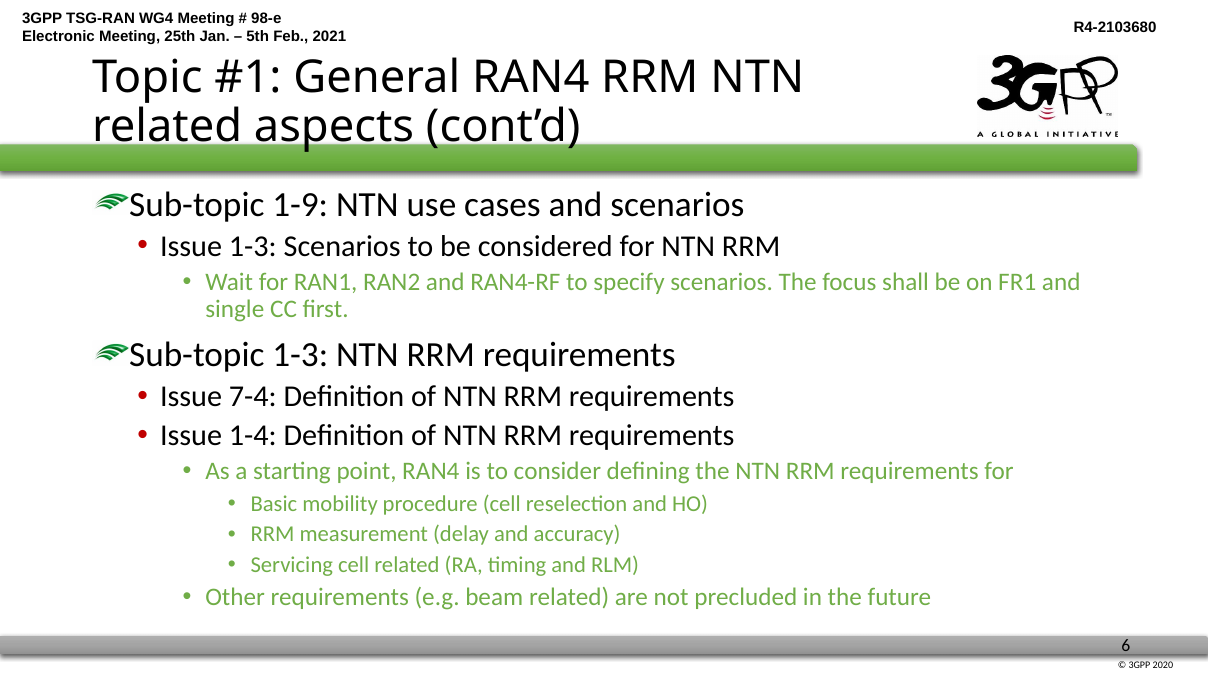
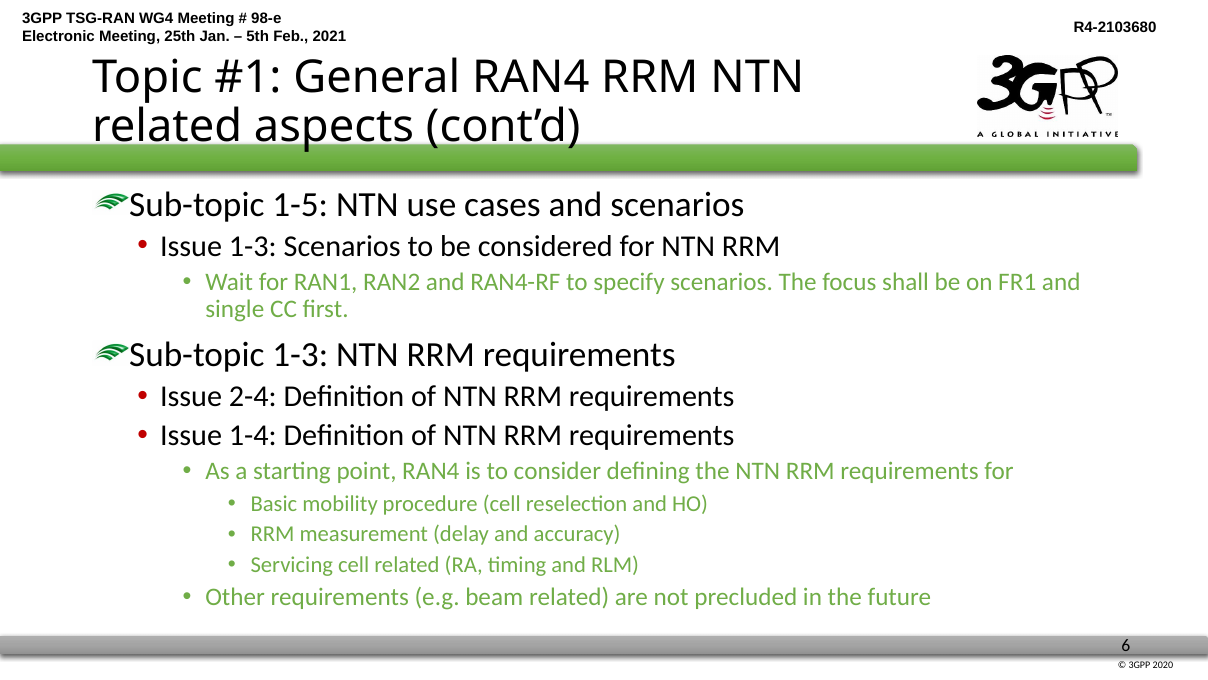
1-9: 1-9 -> 1-5
7-4: 7-4 -> 2-4
